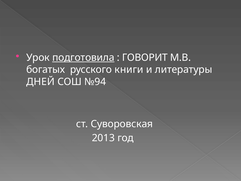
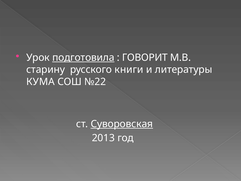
богатых: богатых -> старину
ДНЕЙ: ДНЕЙ -> КУМА
№94: №94 -> №22
Суворовская underline: none -> present
